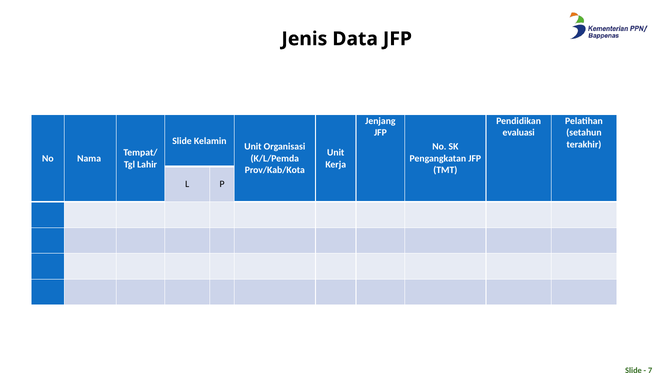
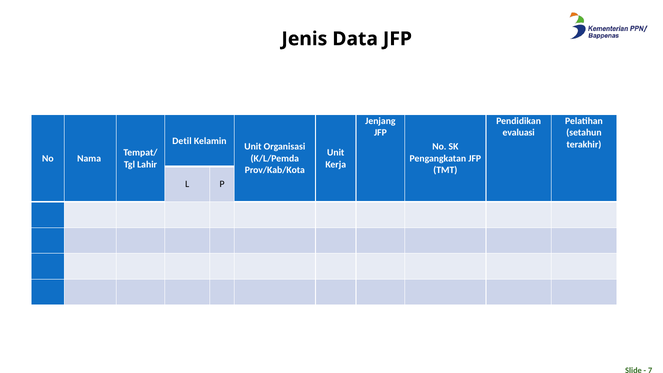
Slide at (182, 141): Slide -> Detil
